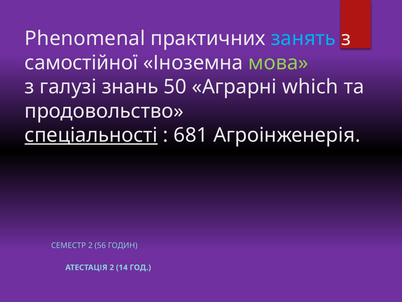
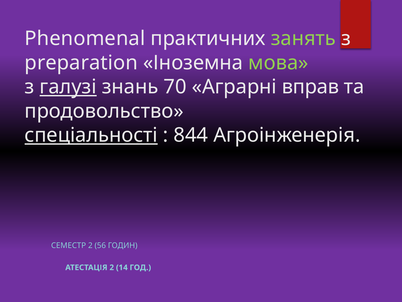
занять colour: light blue -> light green
самостійної: самостійної -> preparation
галузі underline: none -> present
50: 50 -> 70
which: which -> вправ
681: 681 -> 844
